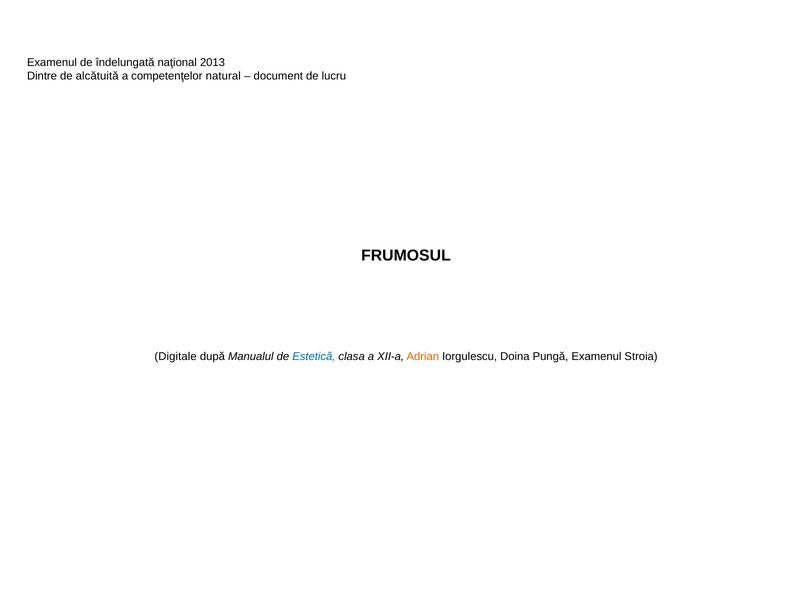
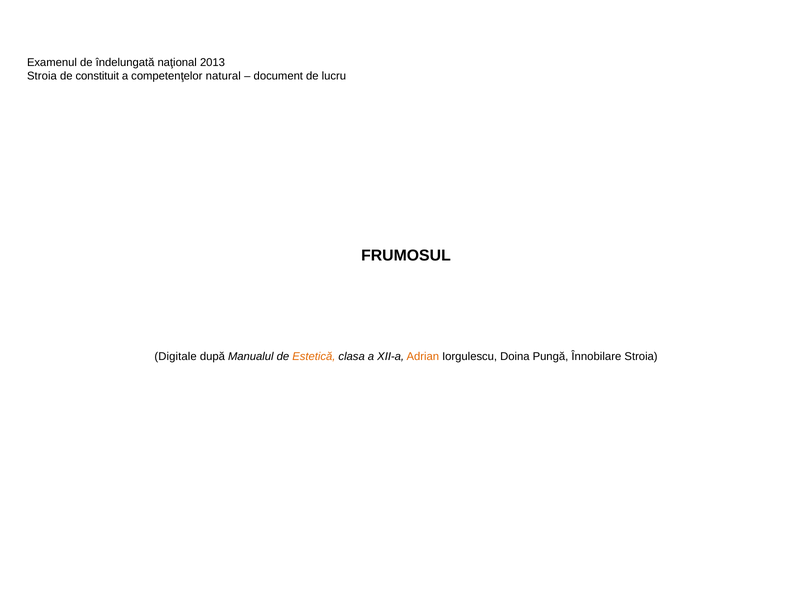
Dintre at (42, 76): Dintre -> Stroia
alcătuită: alcătuită -> constituit
Estetică colour: blue -> orange
Pungă Examenul: Examenul -> Înnobilare
